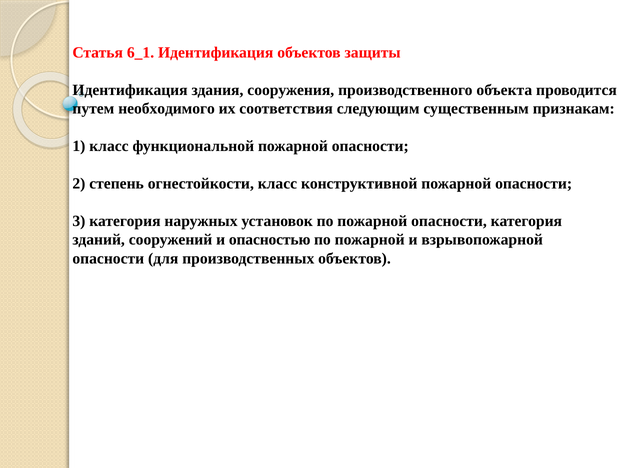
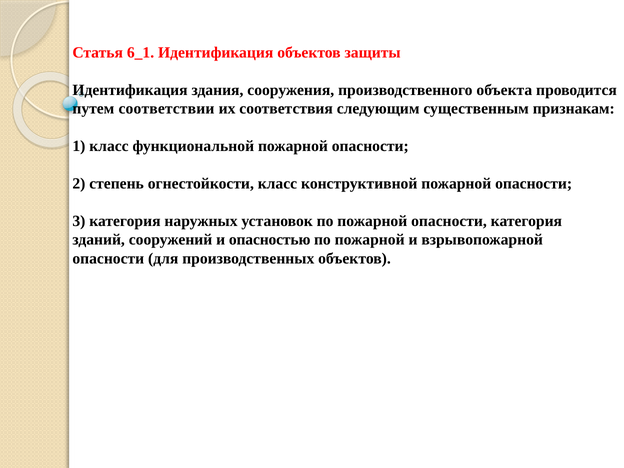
необходимого: необходимого -> соответствии
